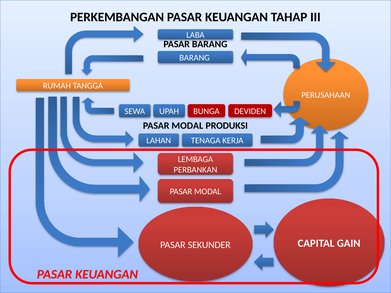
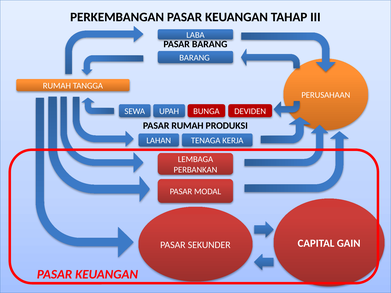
MODAL at (187, 126): MODAL -> RUMAH
